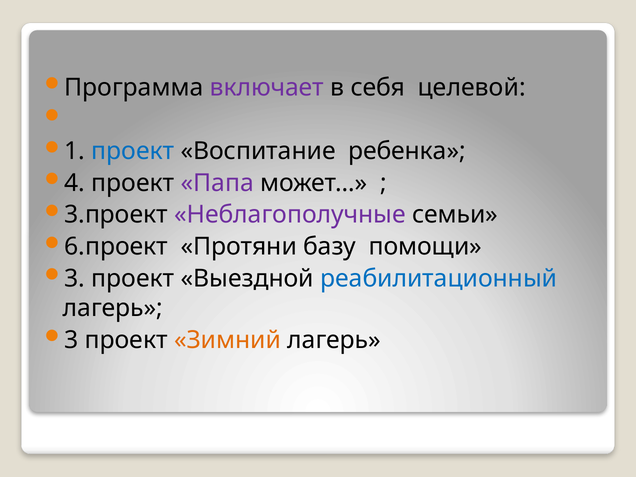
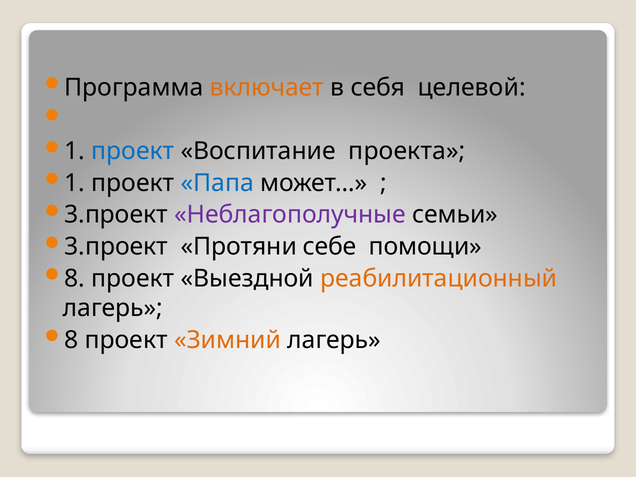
включает colour: purple -> orange
ребенка: ребенка -> проекта
4 at (75, 183): 4 -> 1
Папа colour: purple -> blue
6.проект at (116, 247): 6.проект -> 3.проект
базу: базу -> себе
3 at (75, 278): 3 -> 8
реабилитационный colour: blue -> orange
3 at (71, 340): 3 -> 8
